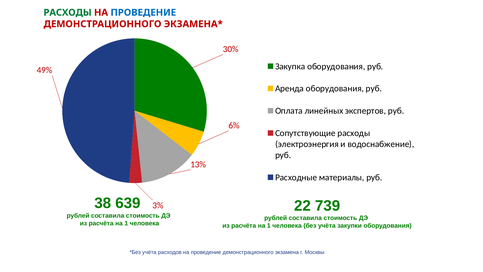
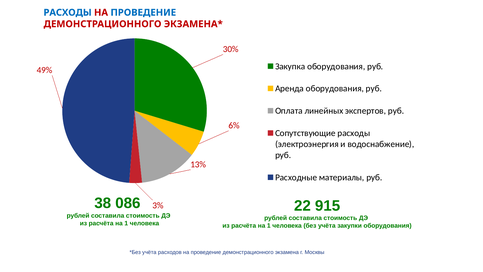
РАСХОДЫ at (68, 13) colour: green -> blue
639: 639 -> 086
739: 739 -> 915
